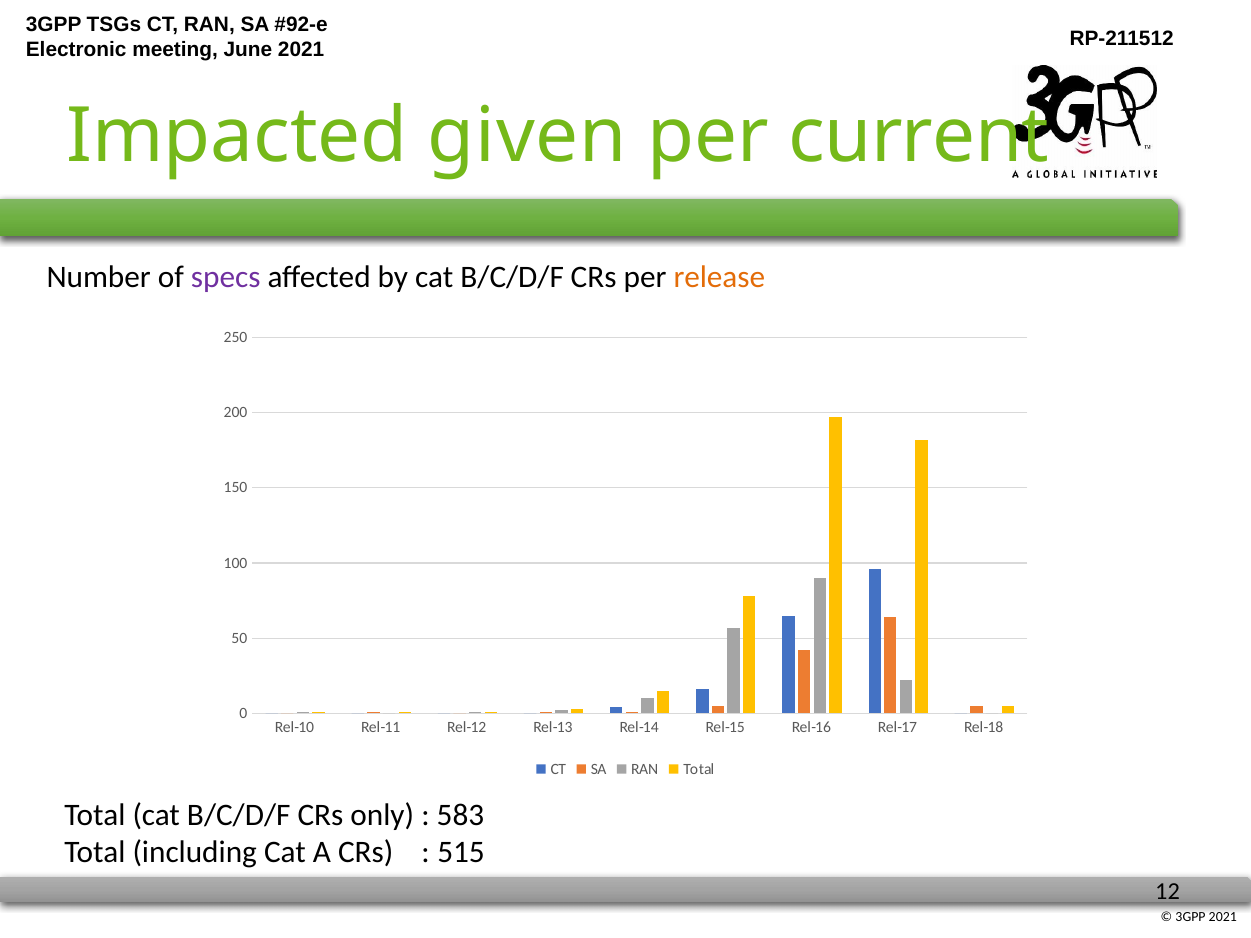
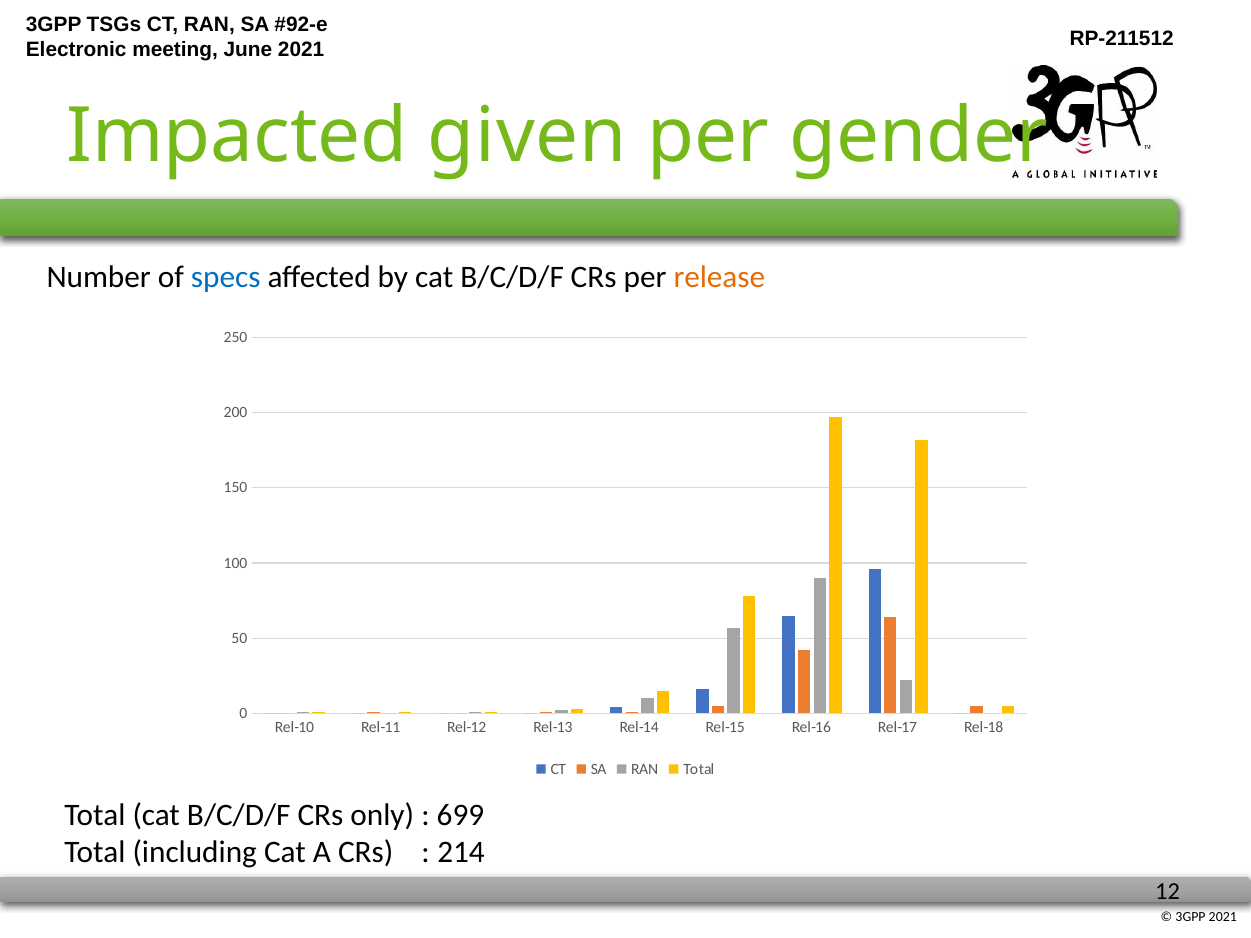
current: current -> gender
specs colour: purple -> blue
583: 583 -> 699
515: 515 -> 214
